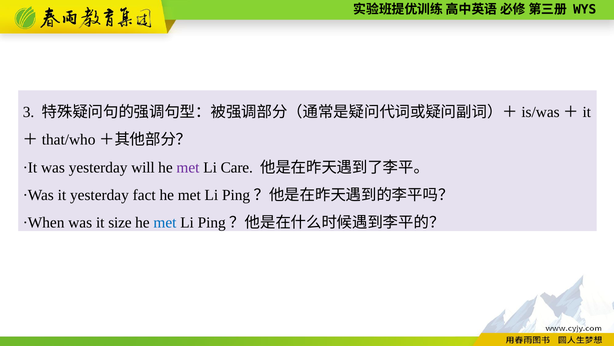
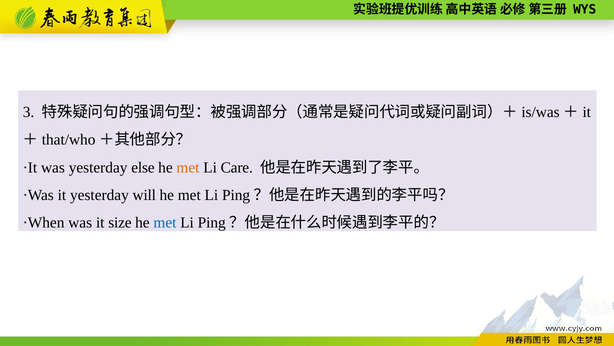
will: will -> else
met at (188, 167) colour: purple -> orange
fact: fact -> will
